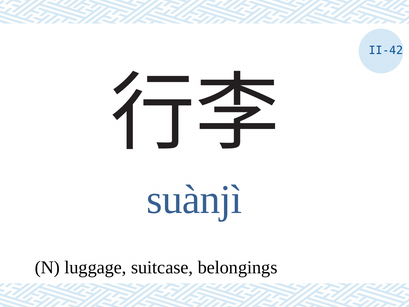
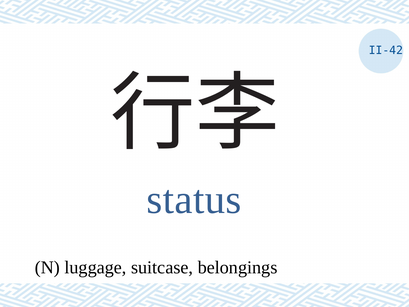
suànjì: suànjì -> status
